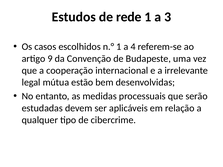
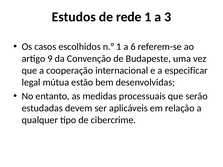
4: 4 -> 6
irrelevante: irrelevante -> especificar
